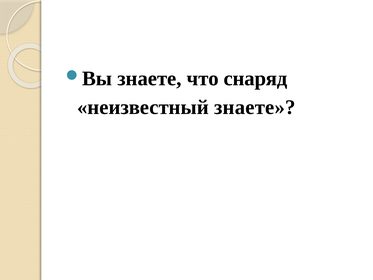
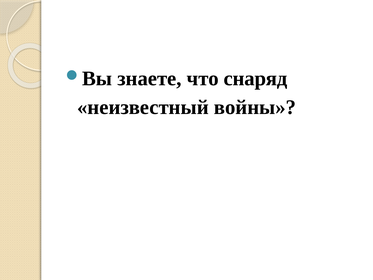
неизвестный знаете: знаете -> войны
